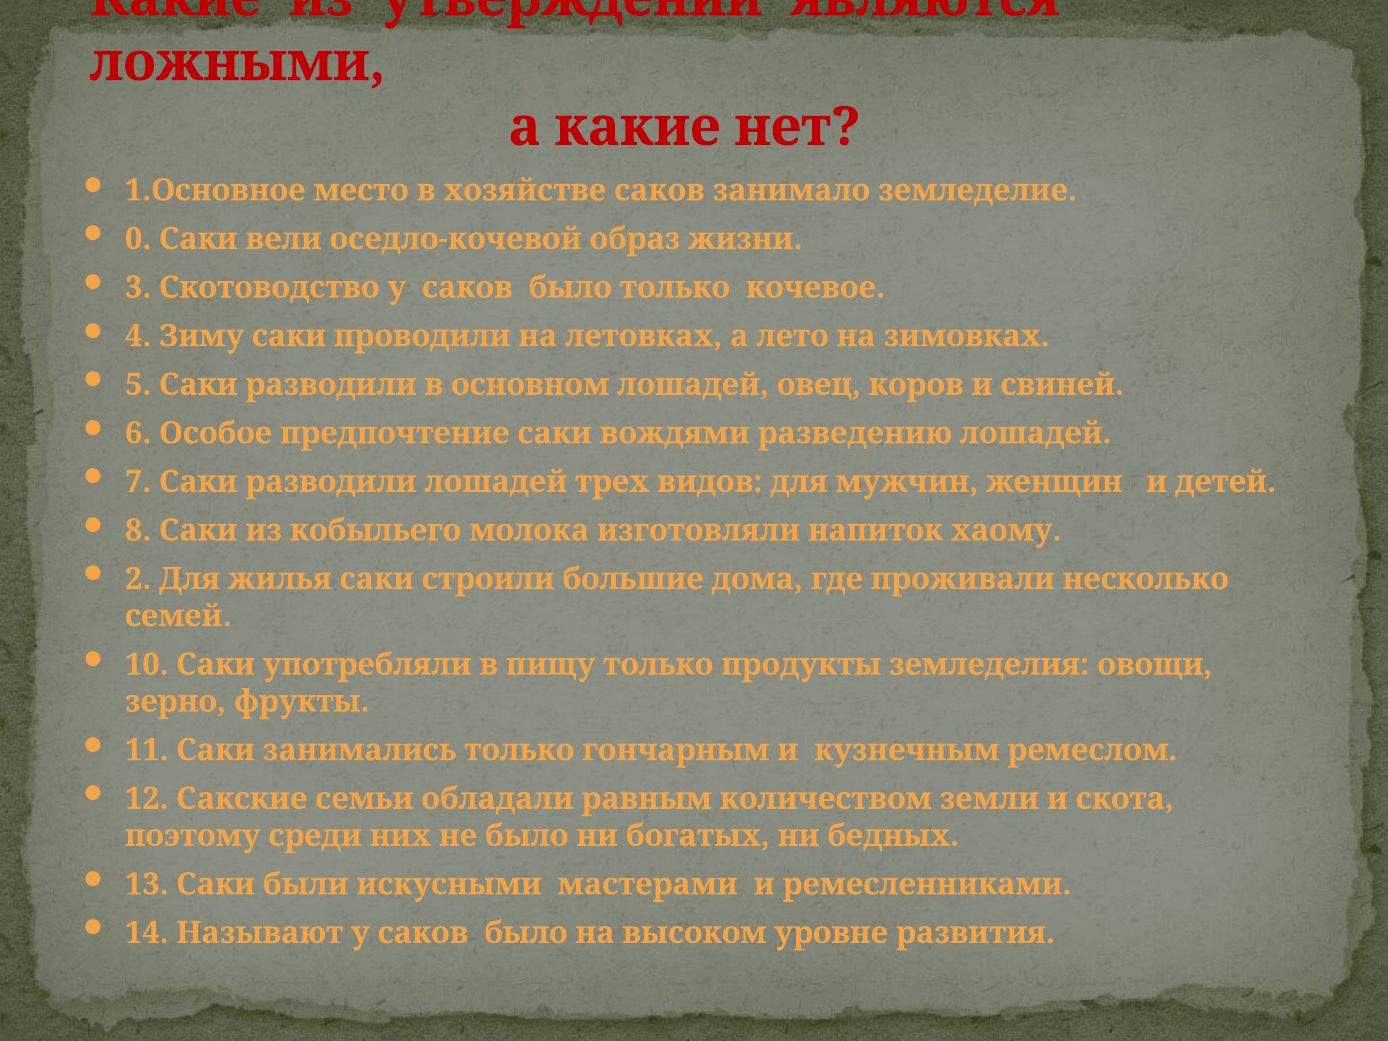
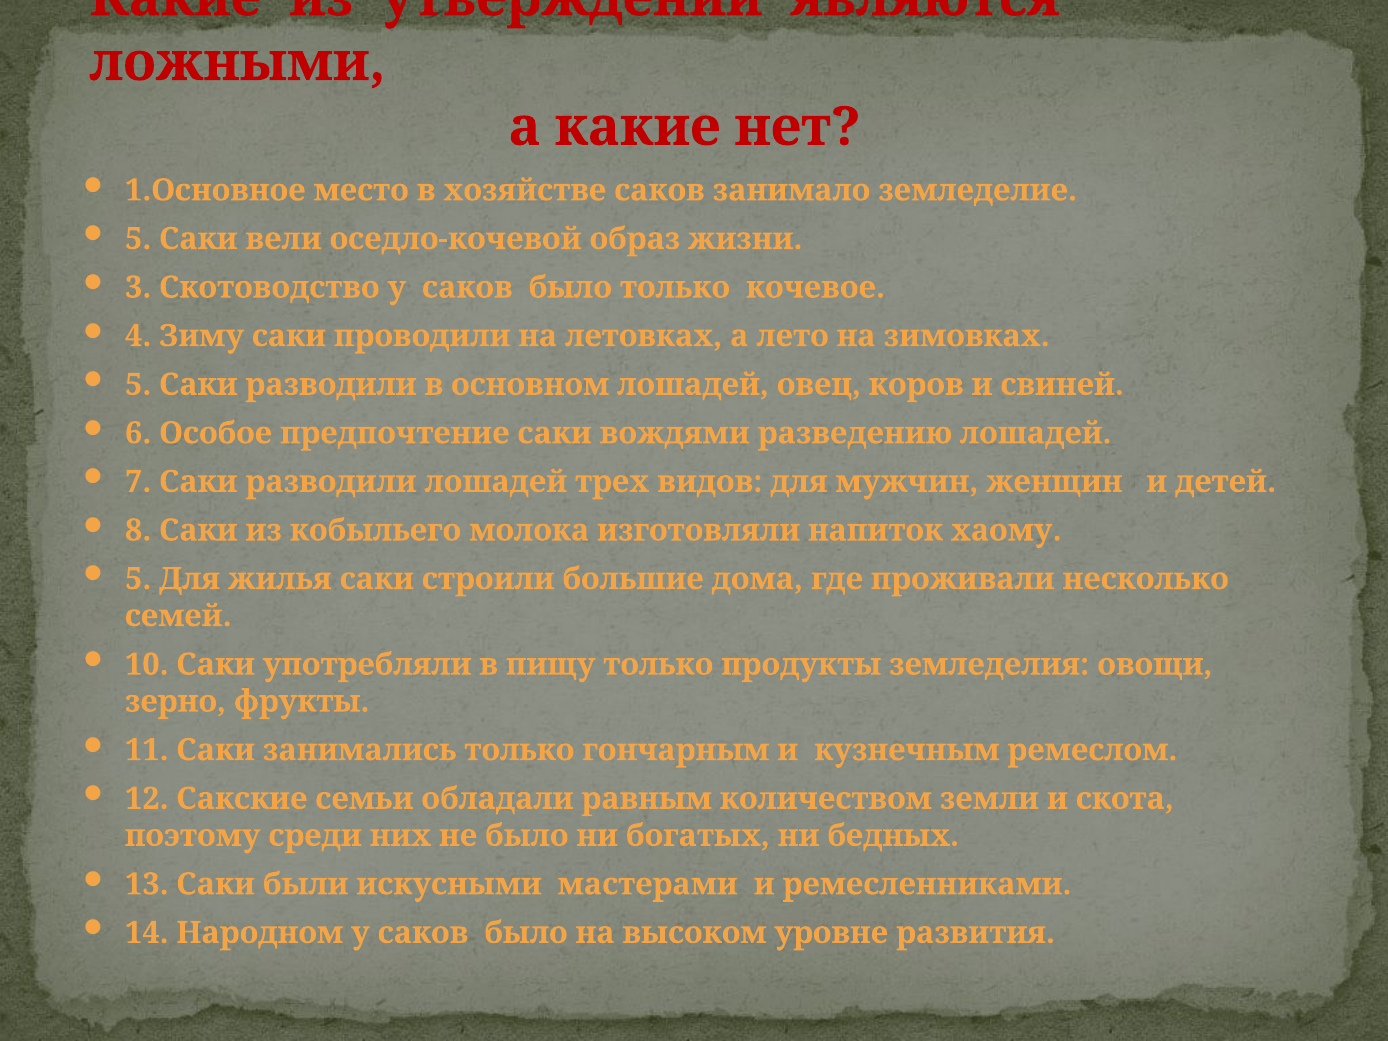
0 at (138, 239): 0 -> 5
2 at (138, 579): 2 -> 5
Называют: Называют -> Народном
